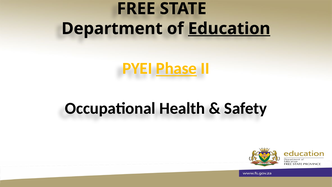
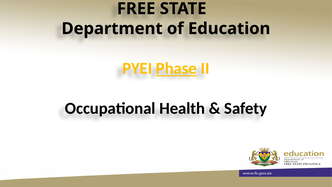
Education underline: present -> none
